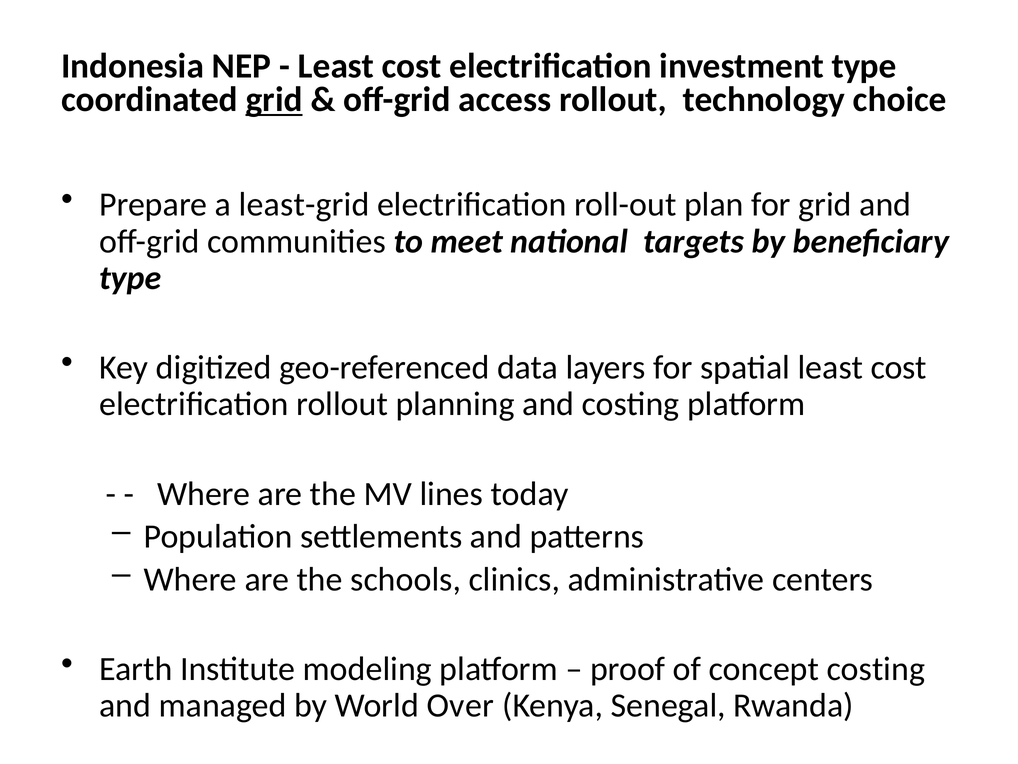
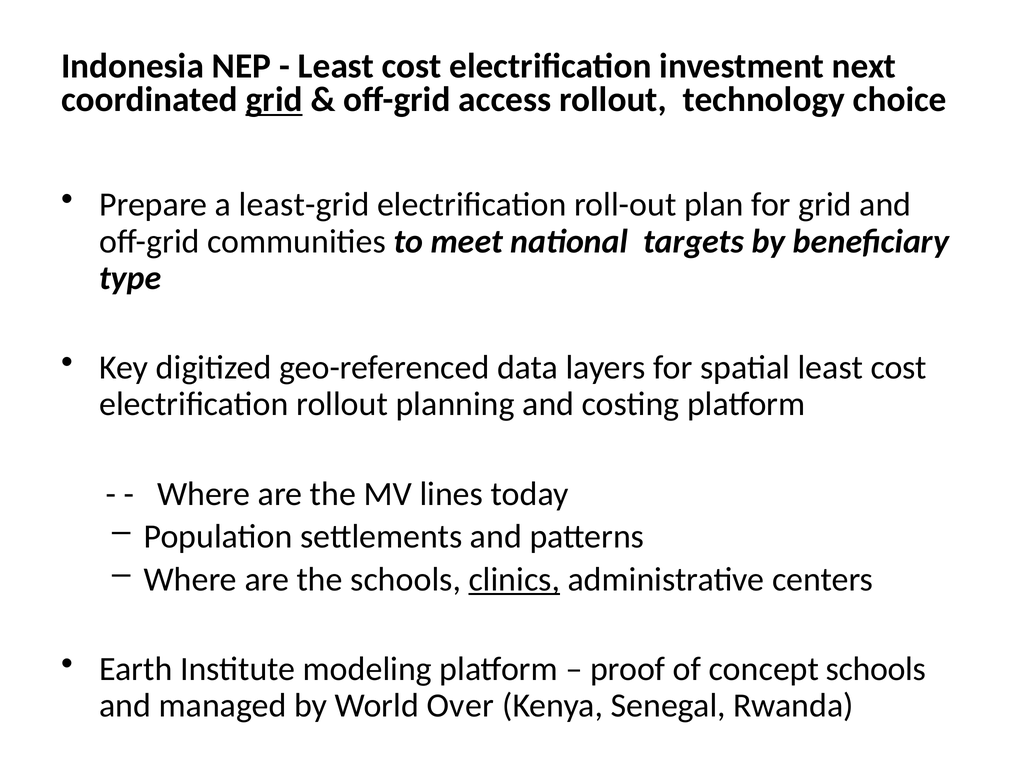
investment type: type -> next
clinics underline: none -> present
concept costing: costing -> schools
